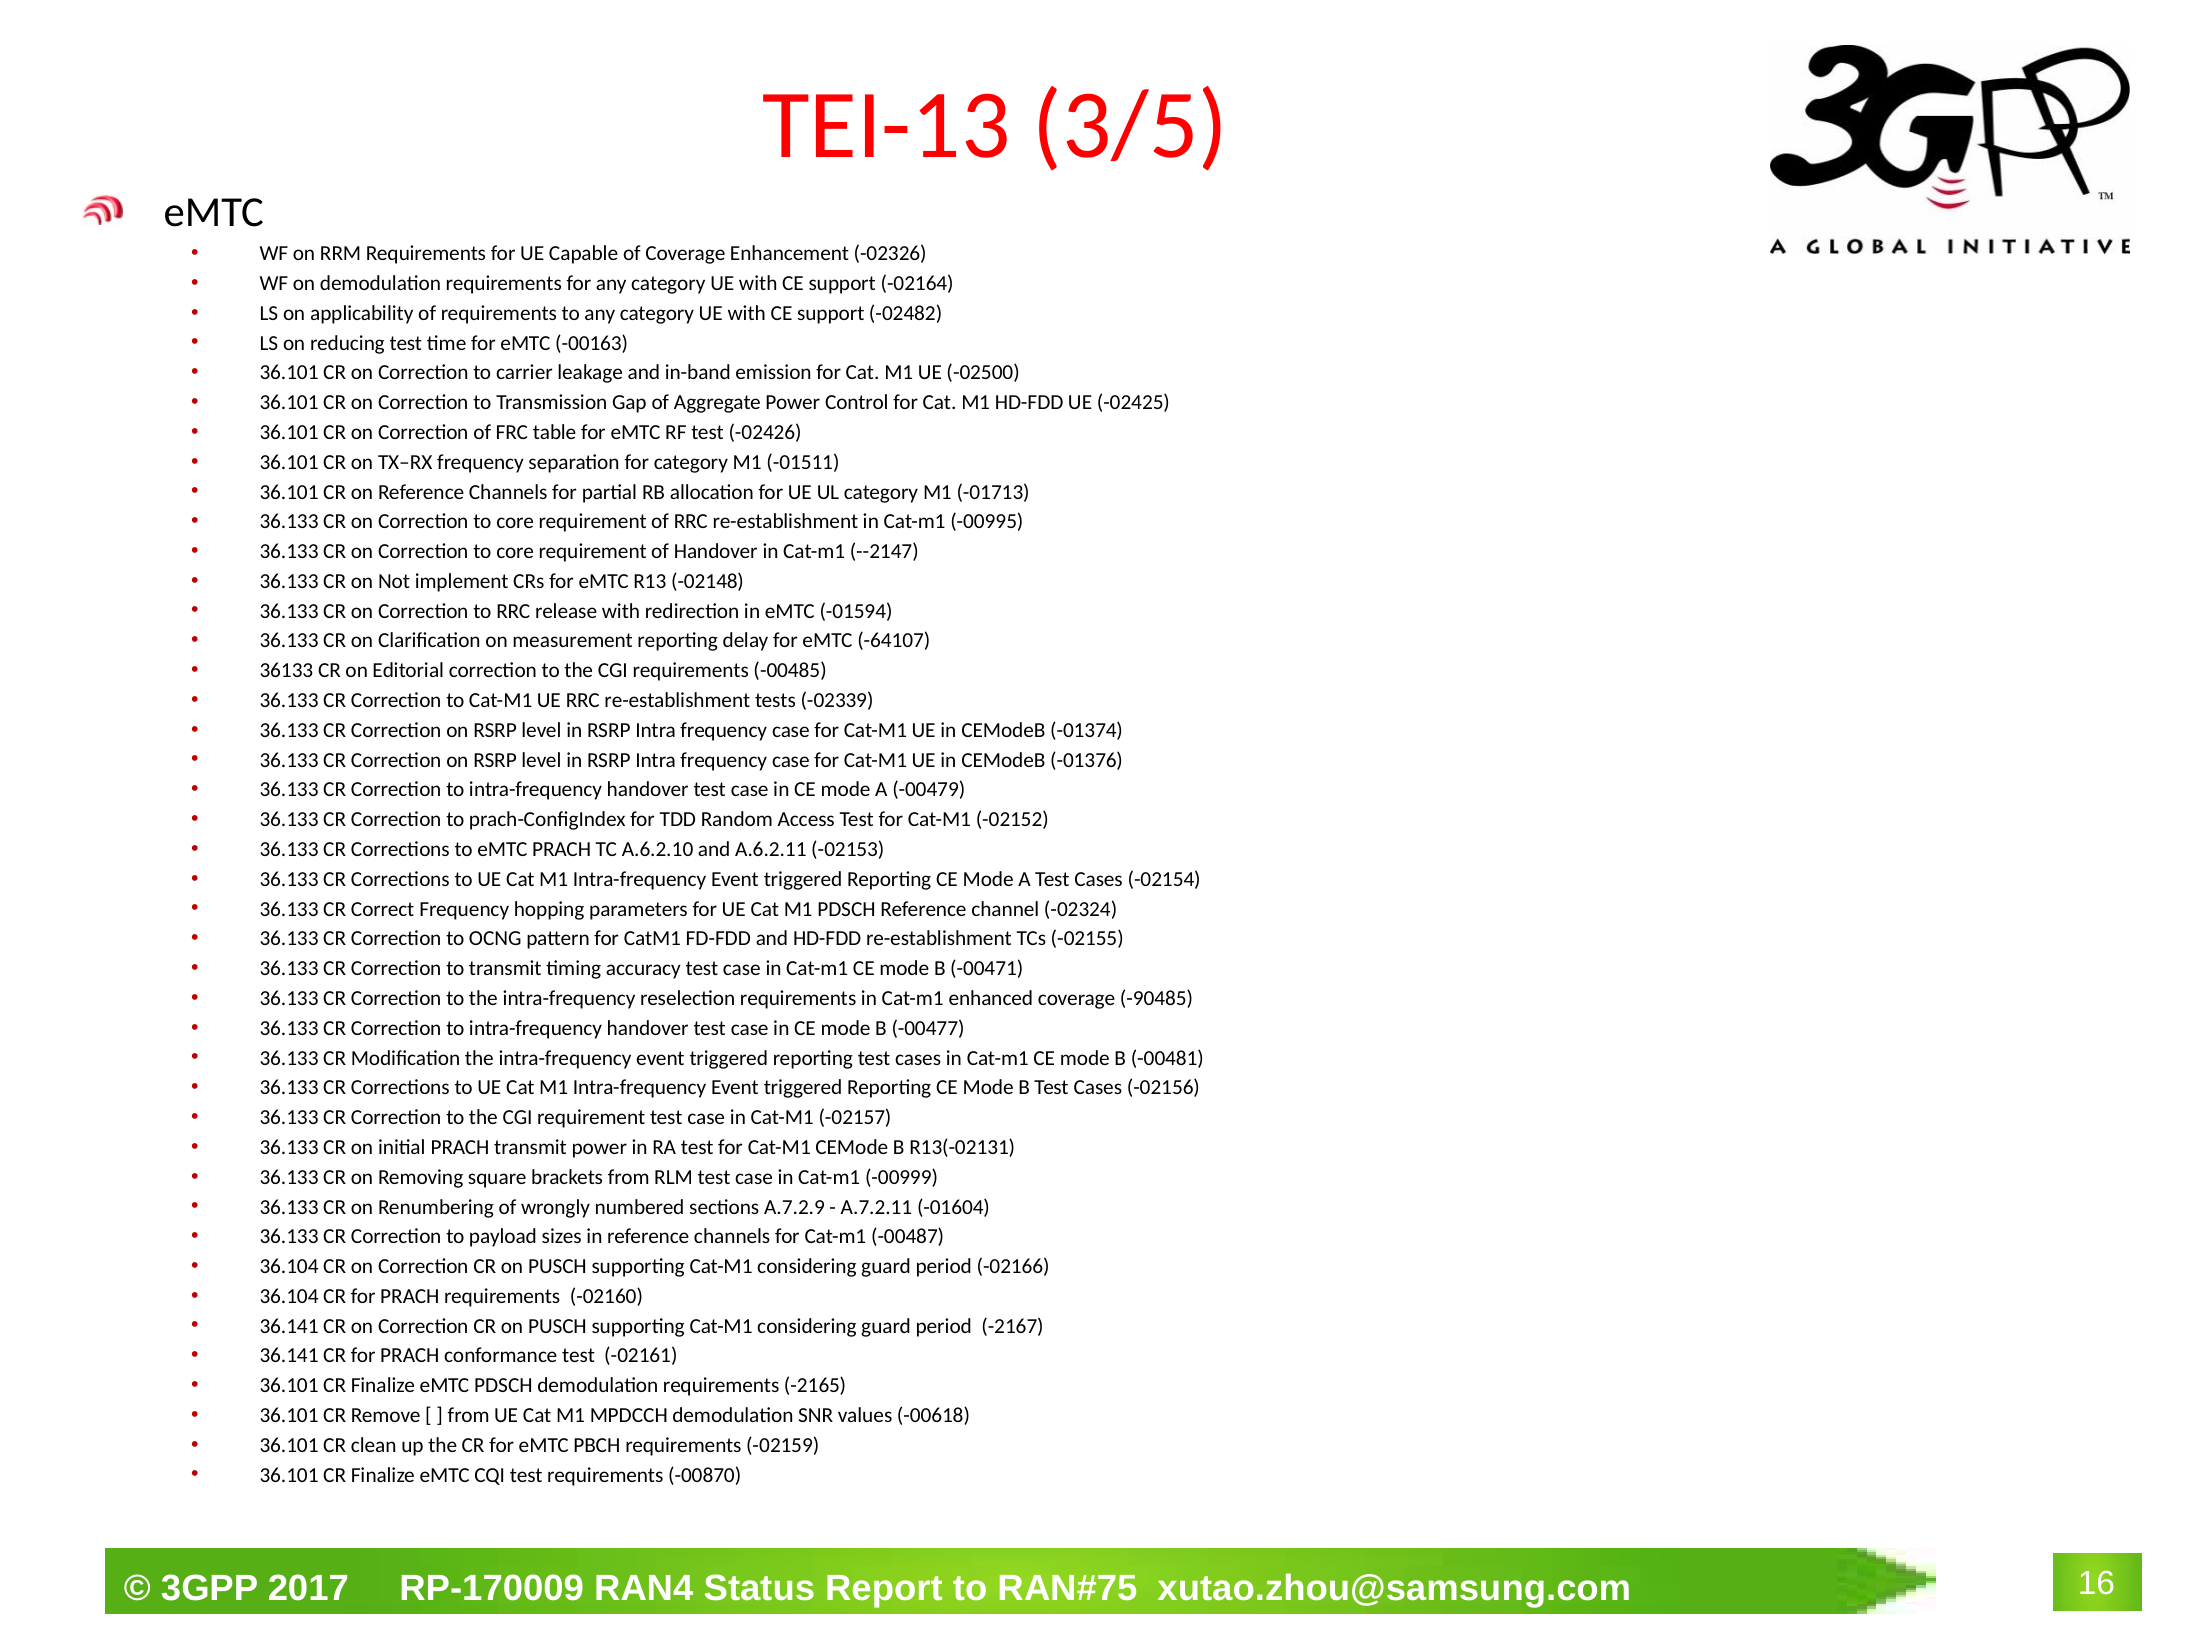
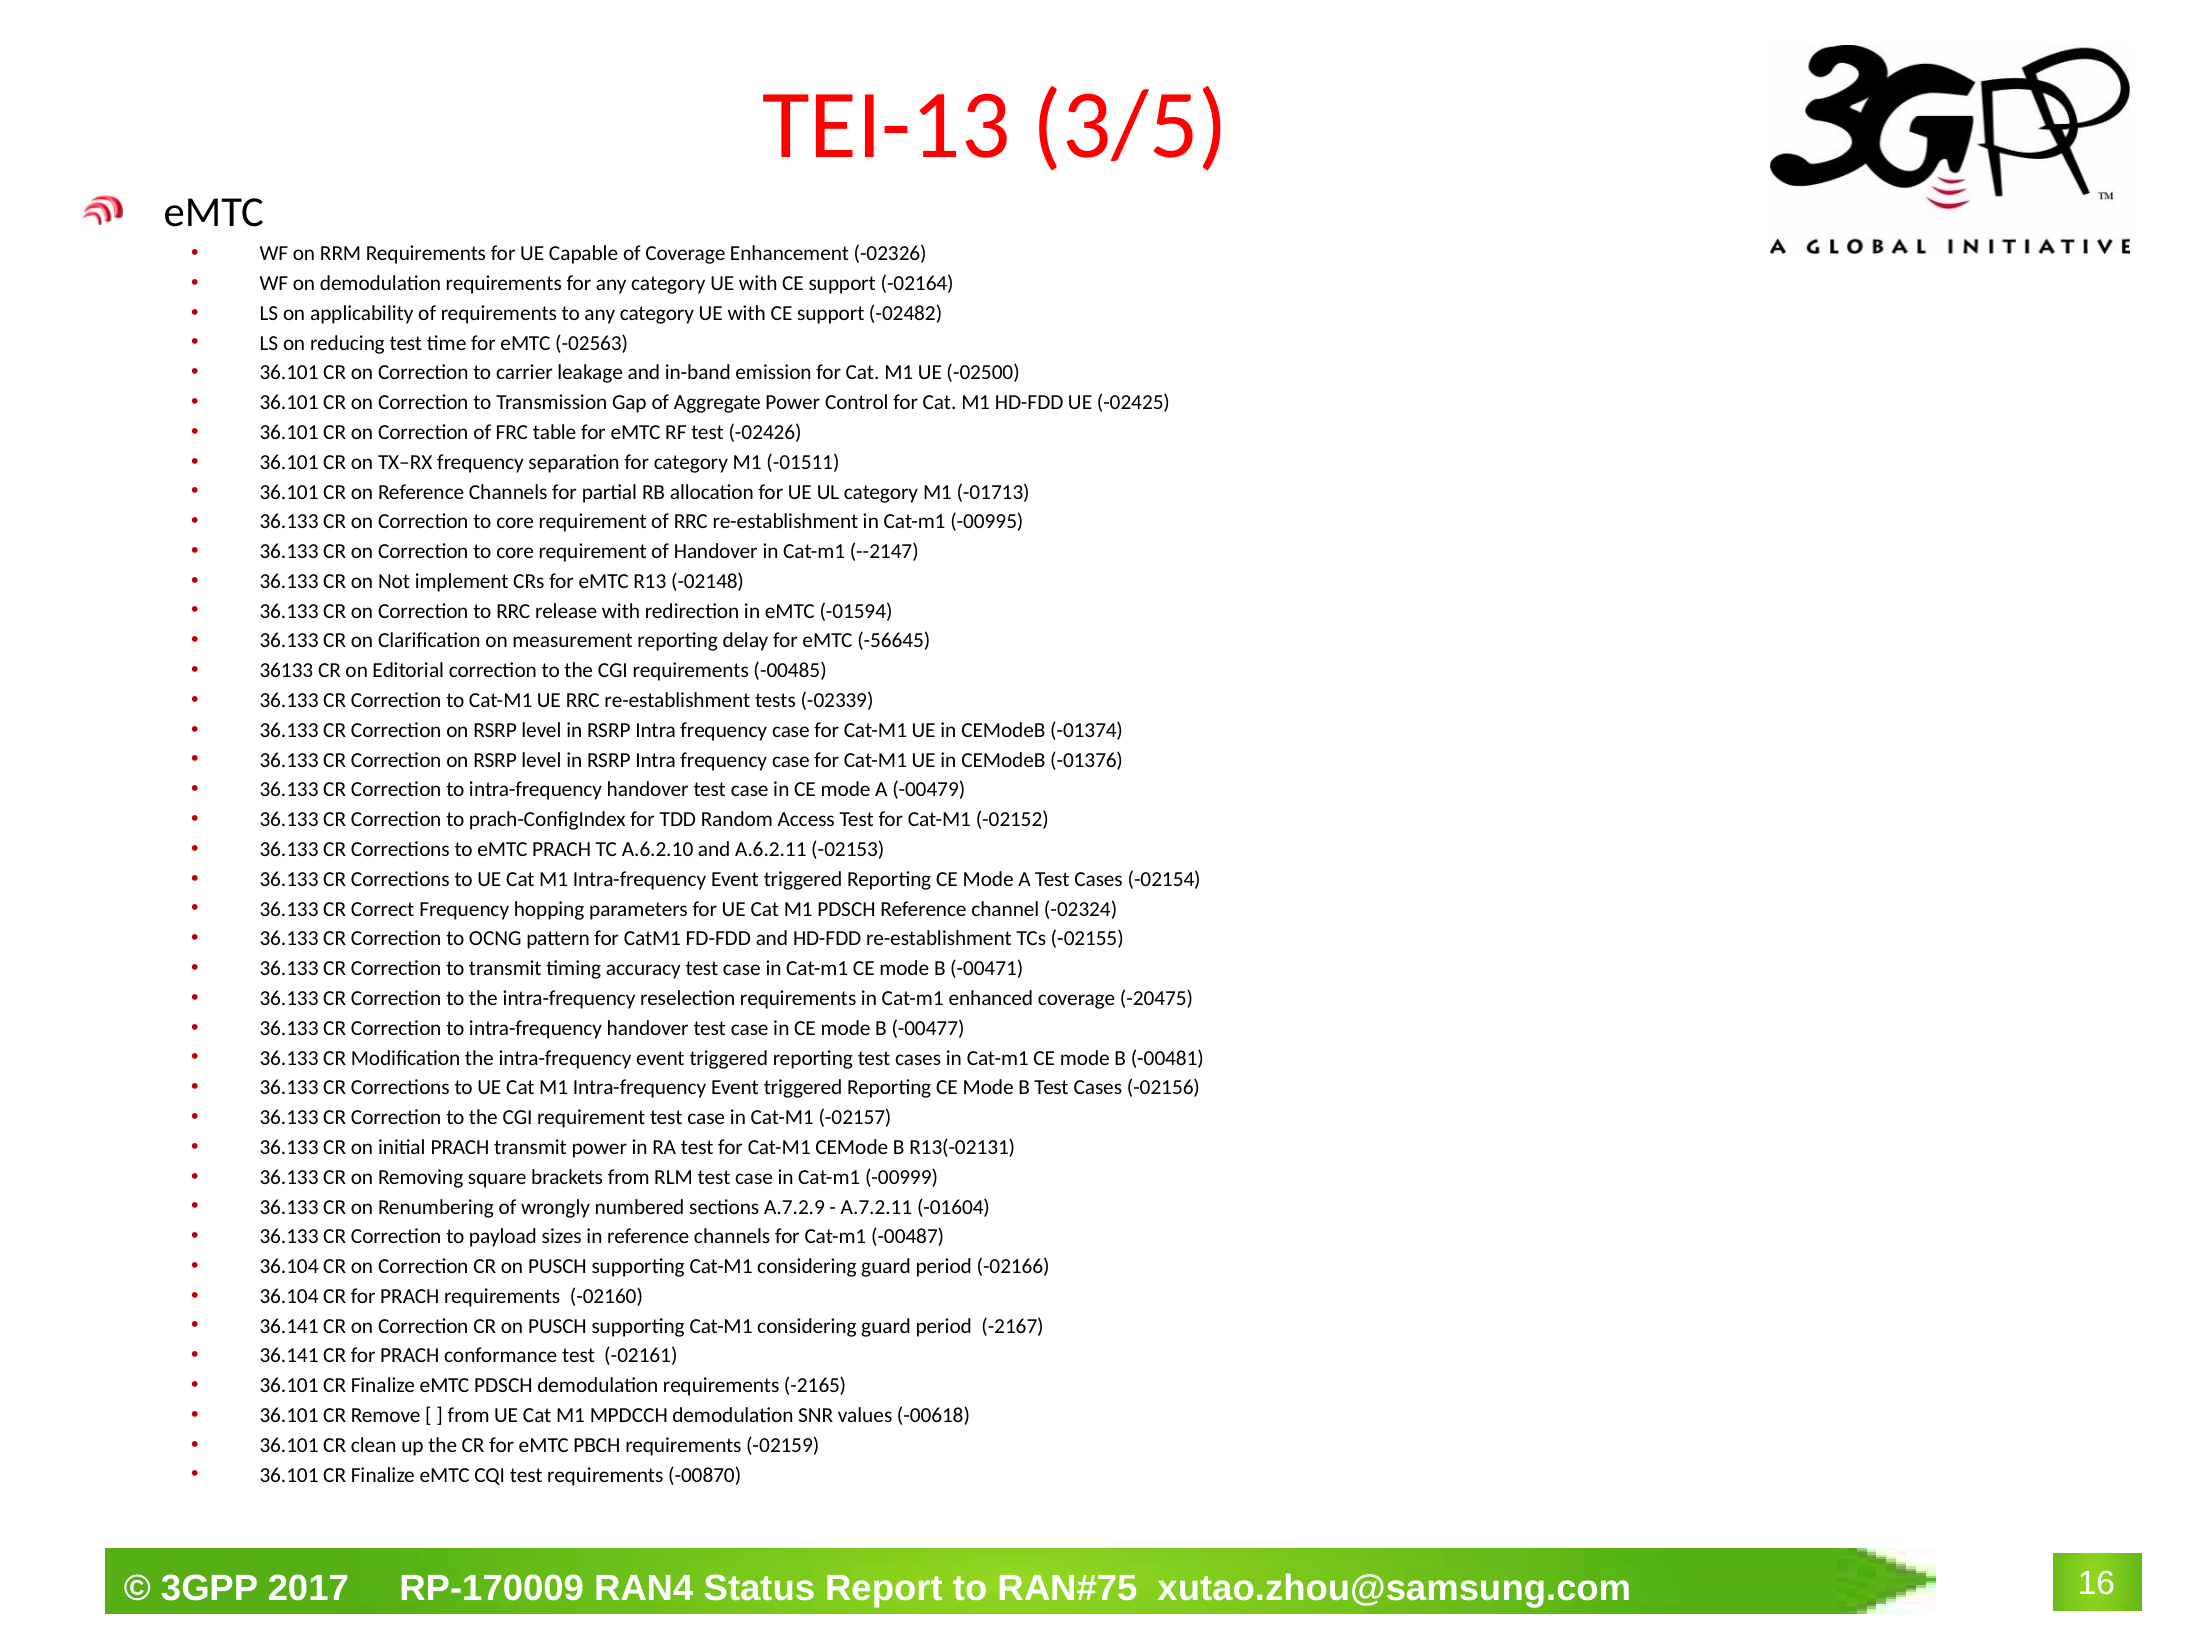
-00163: -00163 -> -02563
-64107: -64107 -> -56645
-90485: -90485 -> -20475
